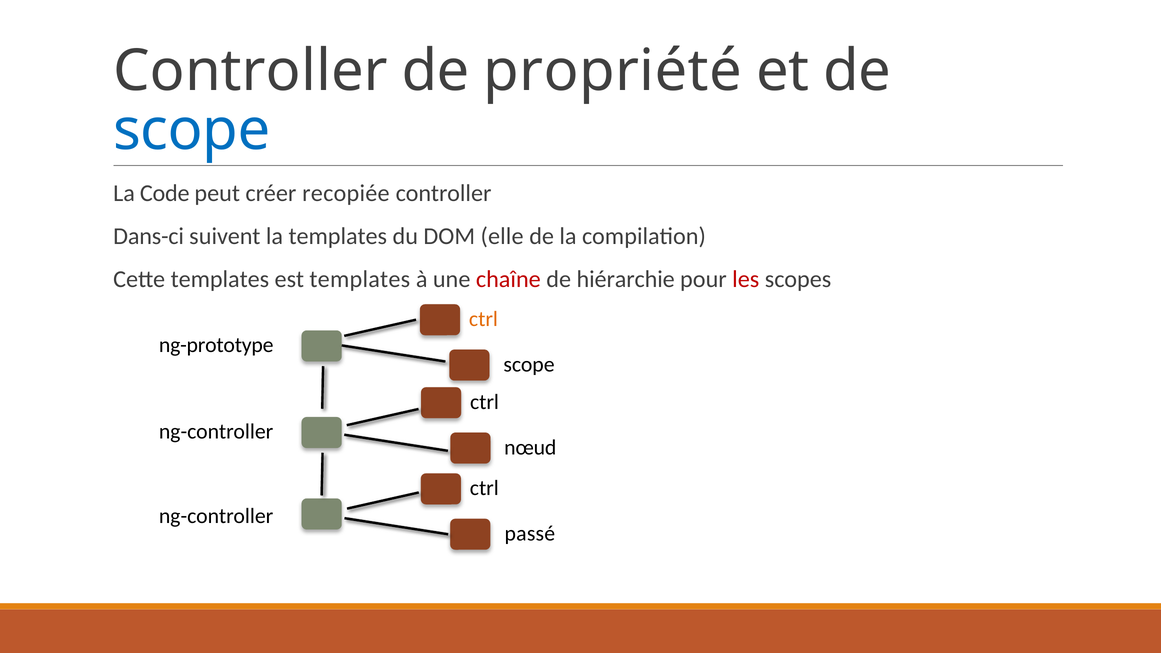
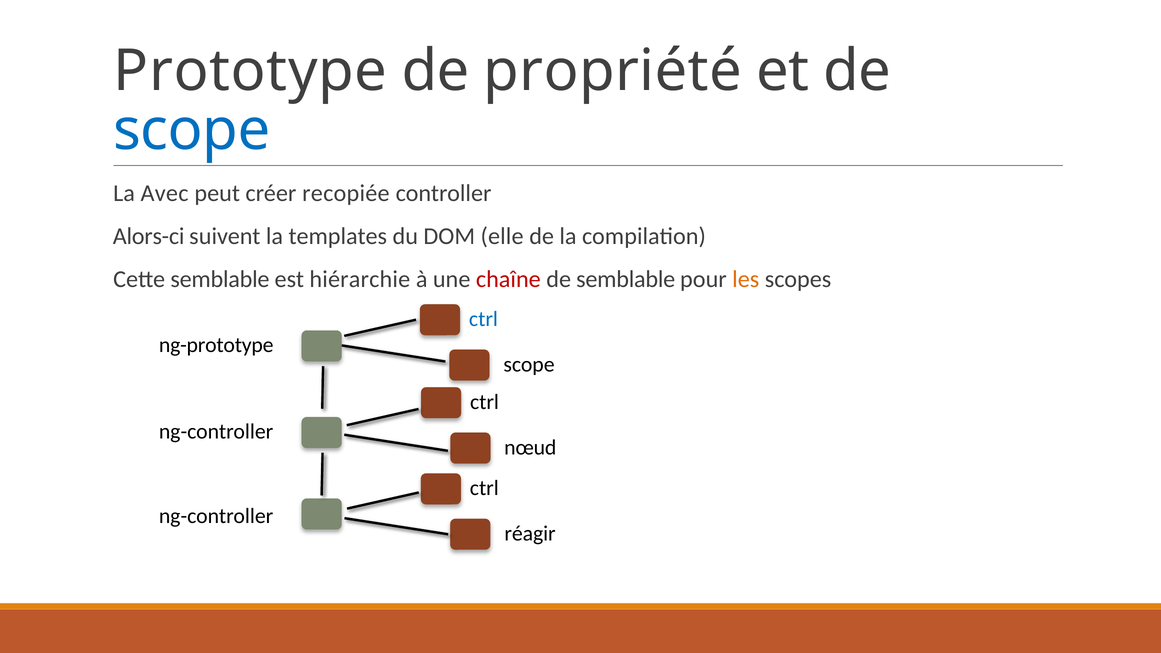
Controller at (251, 71): Controller -> Prototype
Code: Code -> Avec
Dans-ci: Dans-ci -> Alors-ci
Cette templates: templates -> semblable
est templates: templates -> hiérarchie
de hiérarchie: hiérarchie -> semblable
les colour: red -> orange
ctrl at (483, 319) colour: orange -> blue
passé: passé -> réagir
